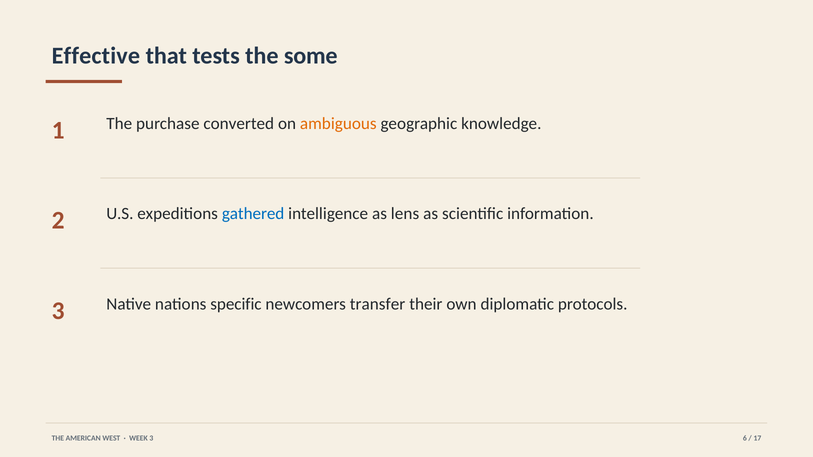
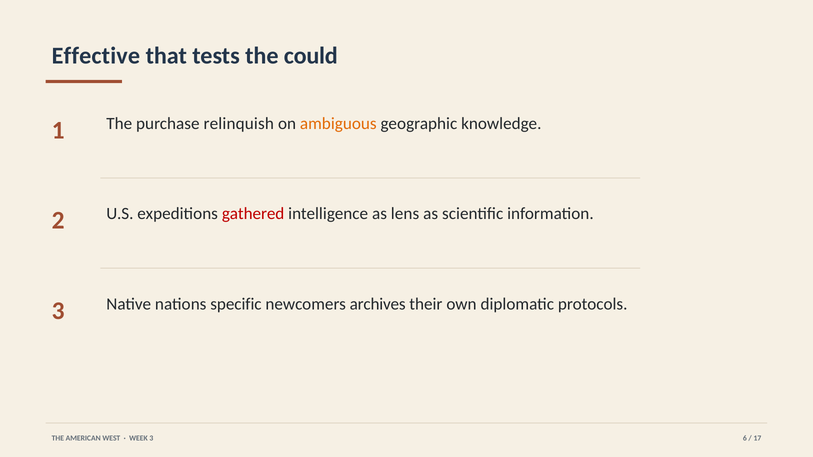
some: some -> could
converted: converted -> relinquish
gathered colour: blue -> red
transfer: transfer -> archives
